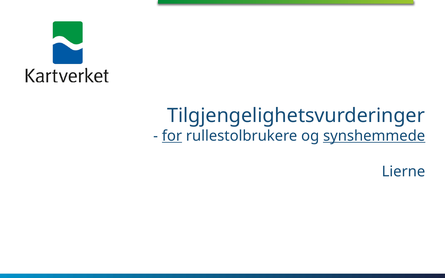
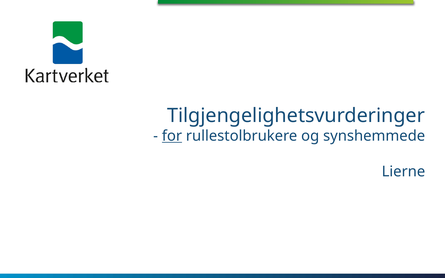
synshemmede underline: present -> none
